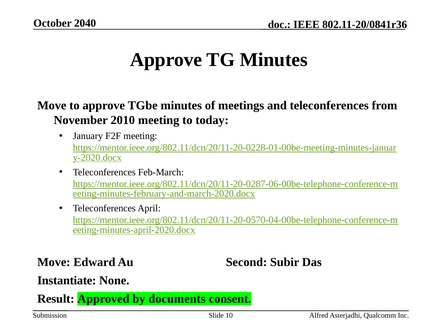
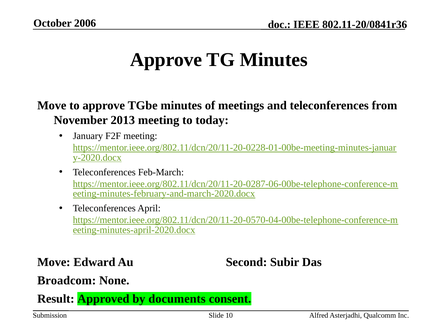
2040: 2040 -> 2006
2010: 2010 -> 2013
Instantiate: Instantiate -> Broadcom
